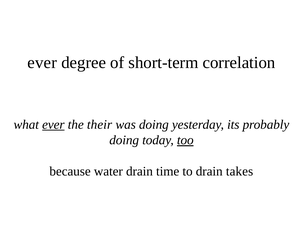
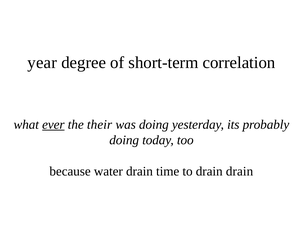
ever at (42, 63): ever -> year
too underline: present -> none
drain takes: takes -> drain
